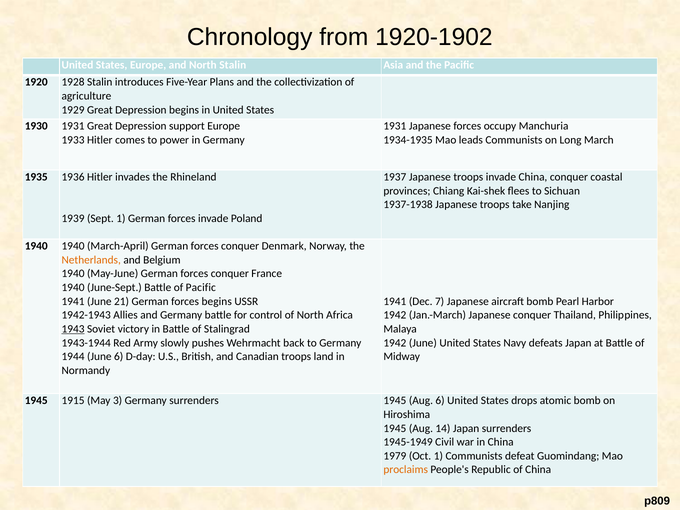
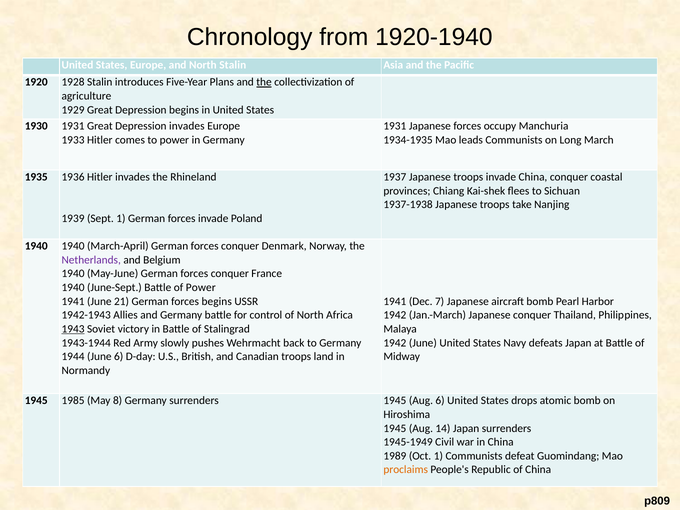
1920-1902: 1920-1902 -> 1920-1940
the at (264, 82) underline: none -> present
Depression support: support -> invades
Netherlands colour: orange -> purple
of Pacific: Pacific -> Power
1915: 1915 -> 1985
3: 3 -> 8
1979: 1979 -> 1989
